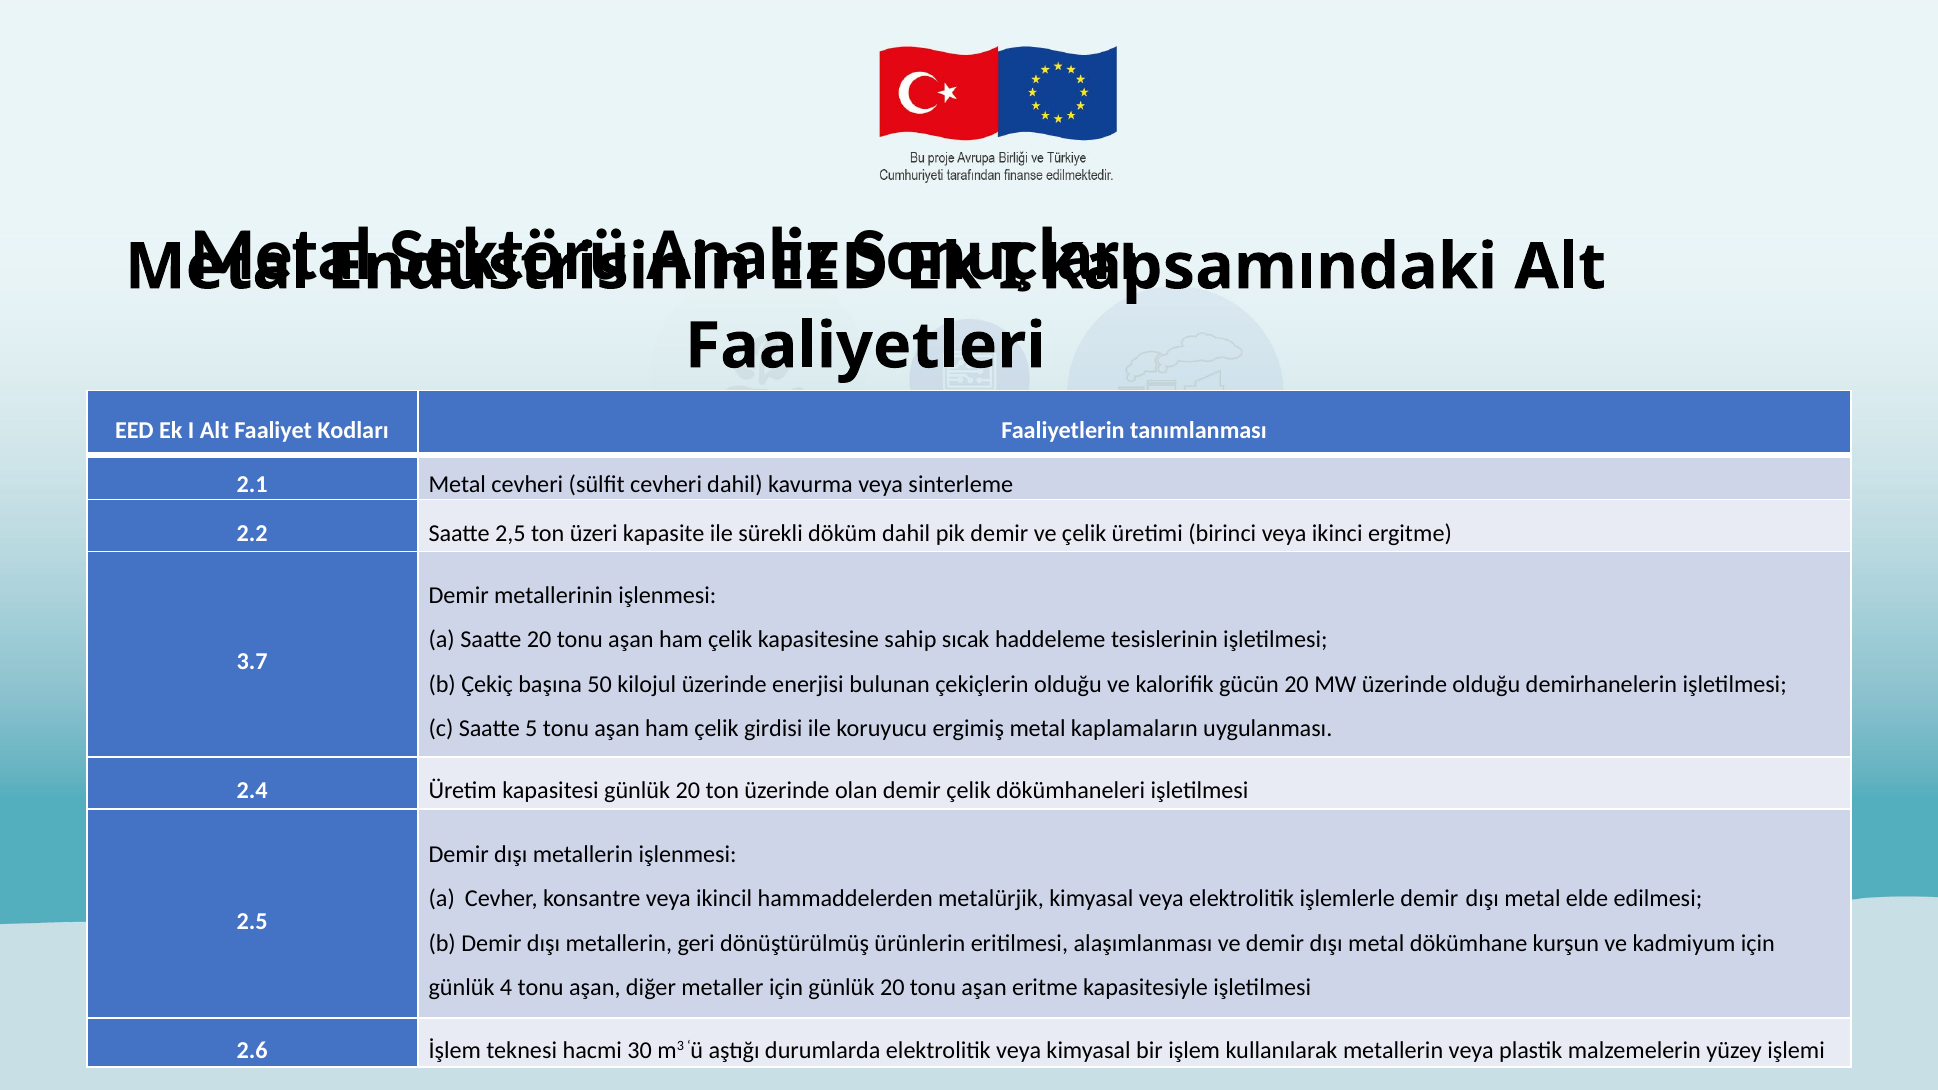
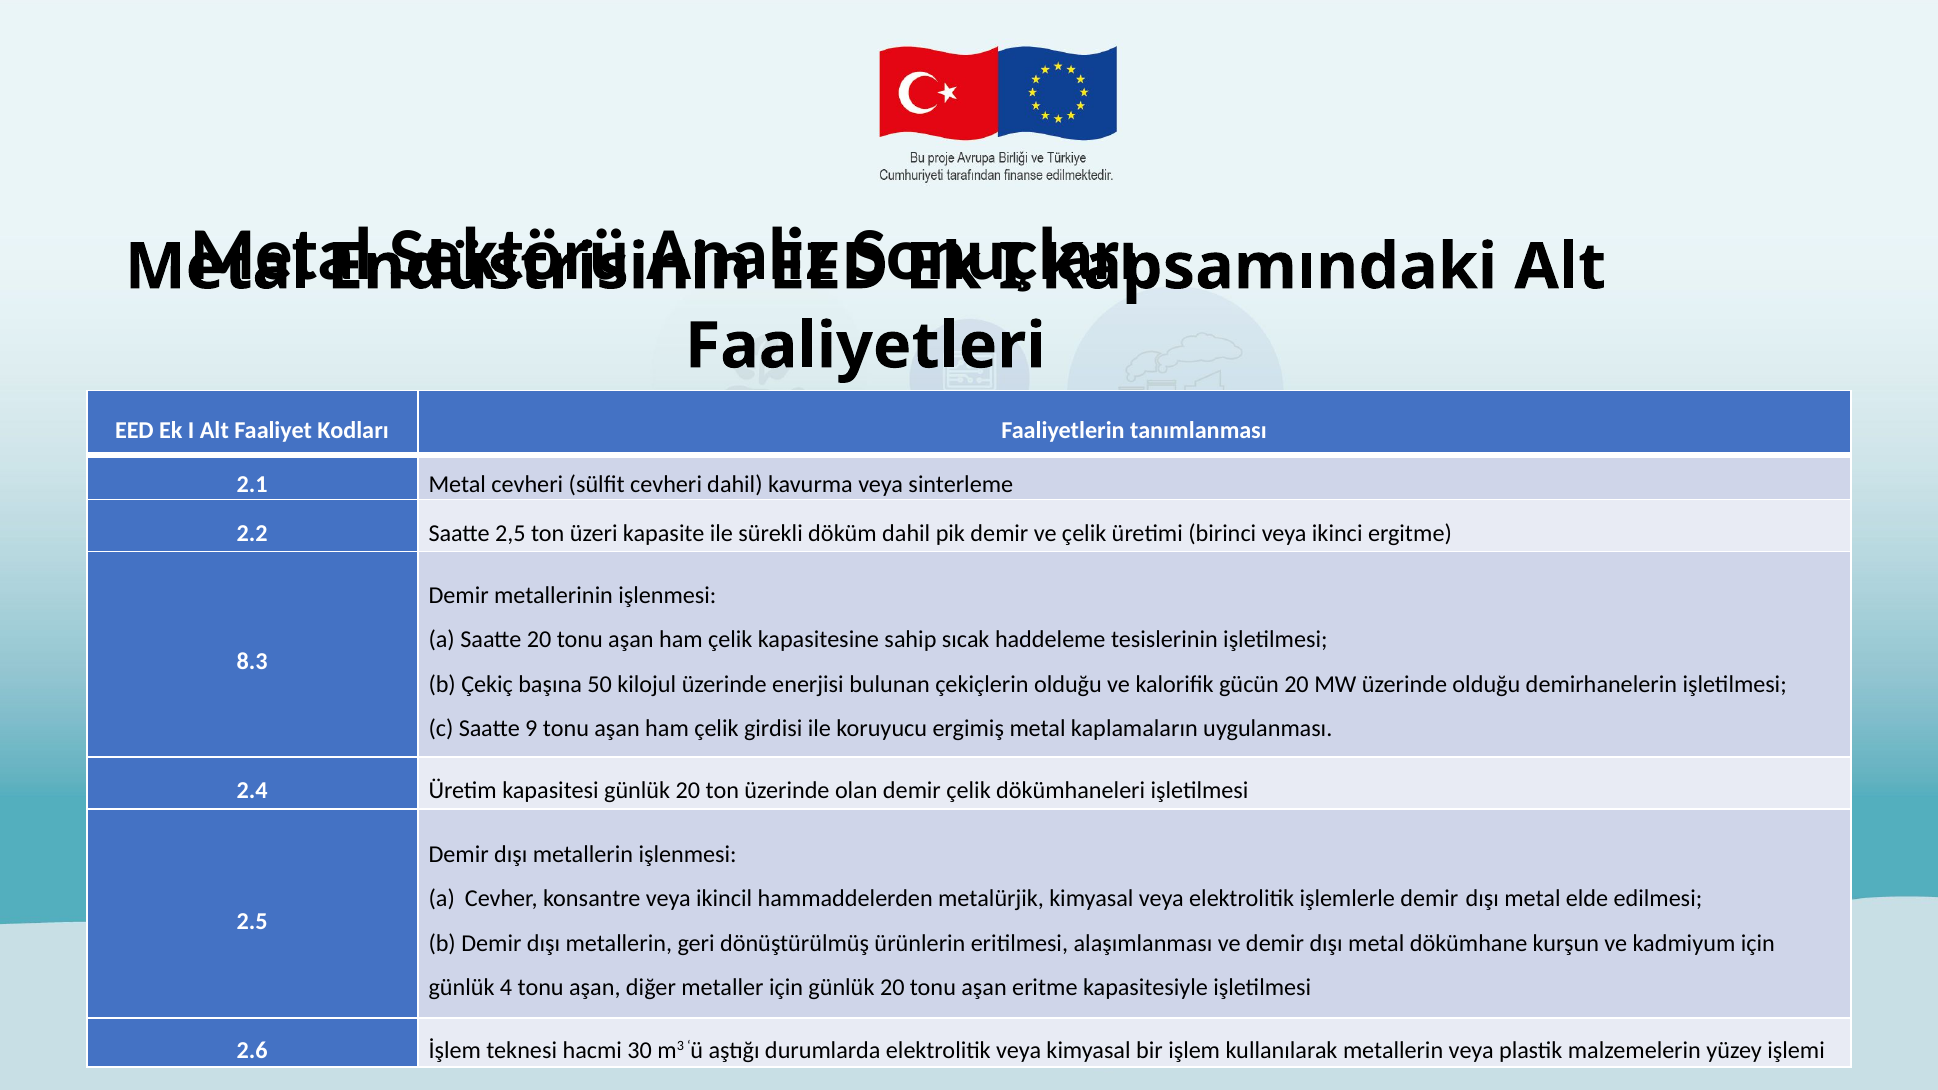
3.7: 3.7 -> 8.3
5: 5 -> 9
